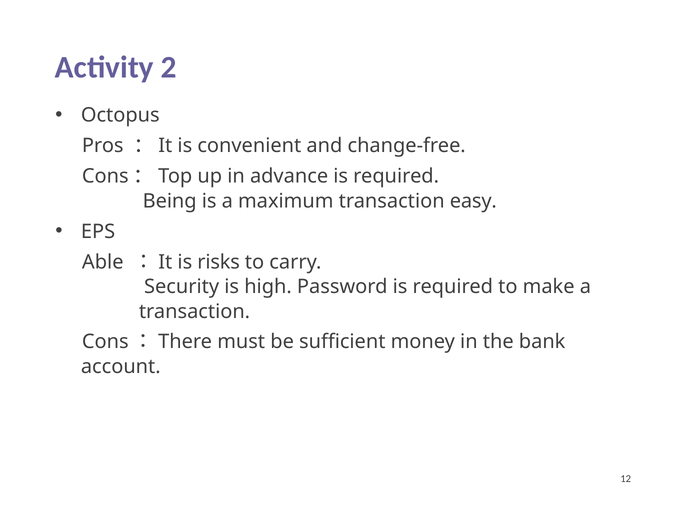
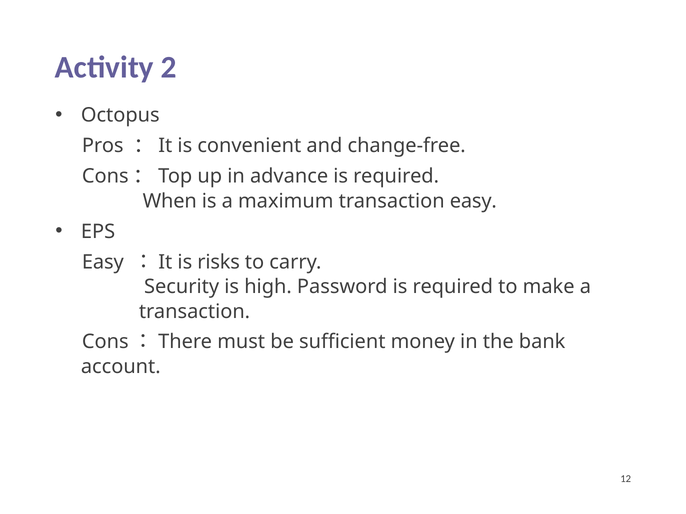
Being: Being -> When
Able at (103, 262): Able -> Easy
